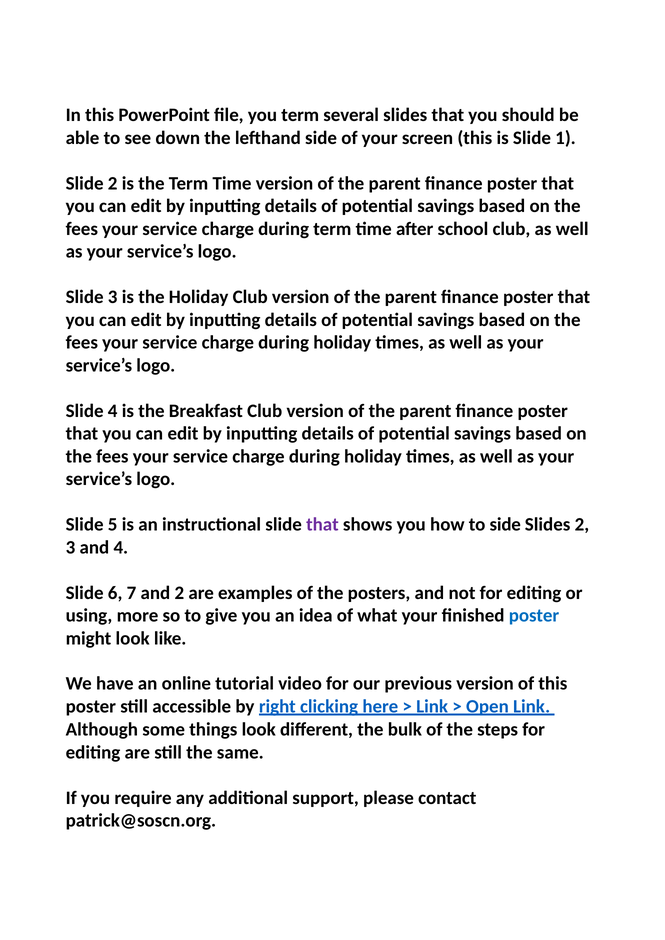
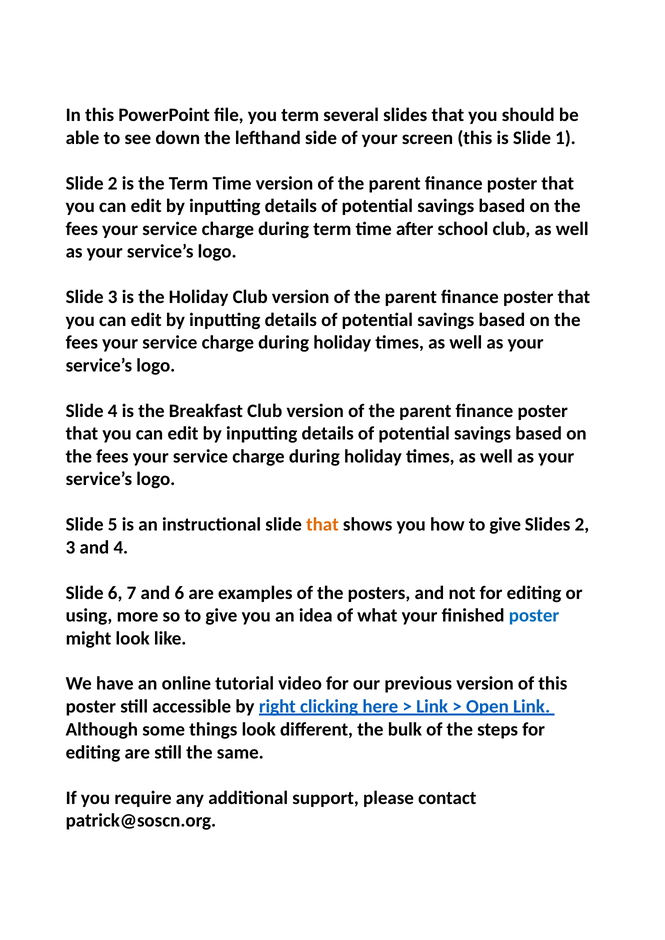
that at (322, 525) colour: purple -> orange
how to side: side -> give
and 2: 2 -> 6
